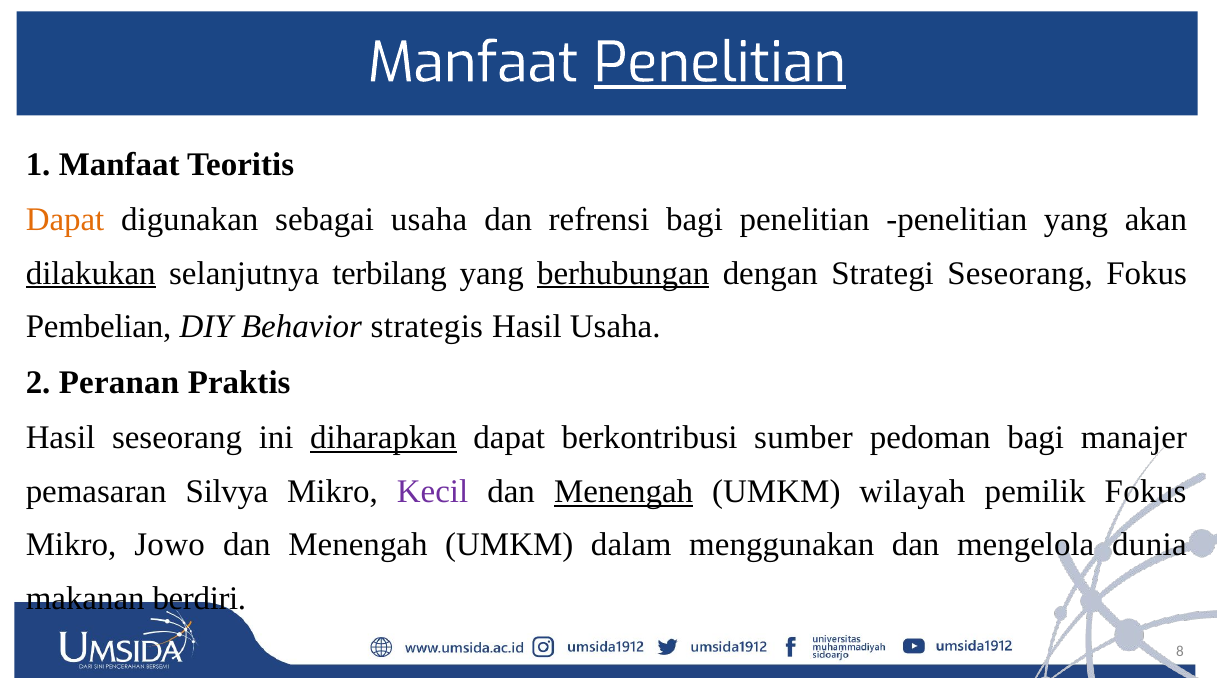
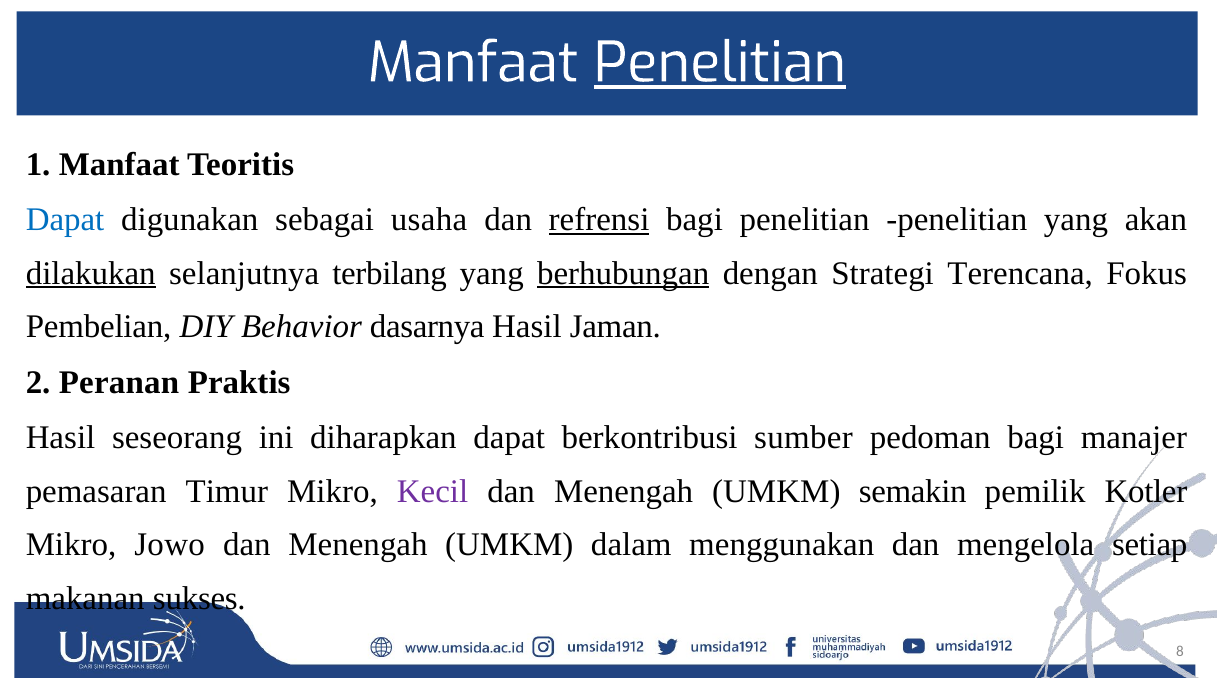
Dapat at (65, 220) colour: orange -> blue
refrensi underline: none -> present
Strategi Seseorang: Seseorang -> Terencana
strategis: strategis -> dasarnya
Hasil Usaha: Usaha -> Jaman
diharapkan underline: present -> none
Silvya: Silvya -> Timur
Menengah at (624, 491) underline: present -> none
wilayah: wilayah -> semakin
pemilik Fokus: Fokus -> Kotler
dunia: dunia -> setiap
berdiri: berdiri -> sukses
